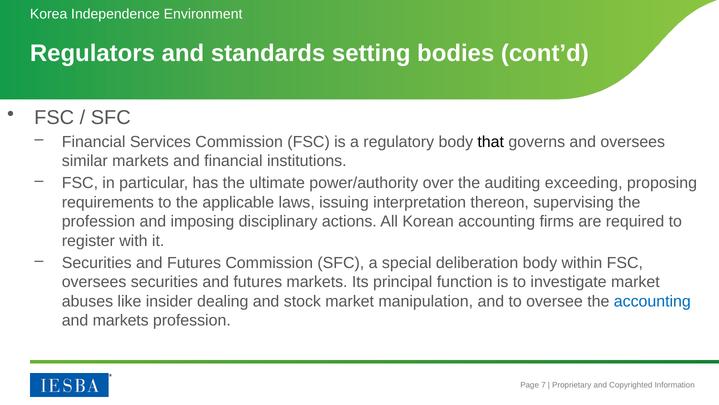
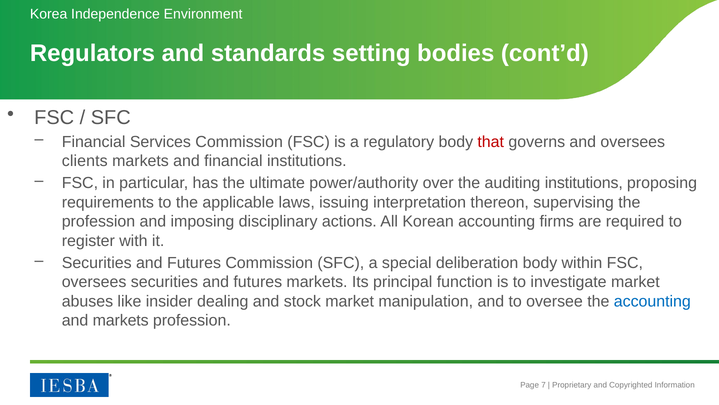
that colour: black -> red
similar: similar -> clients
auditing exceeding: exceeding -> institutions
